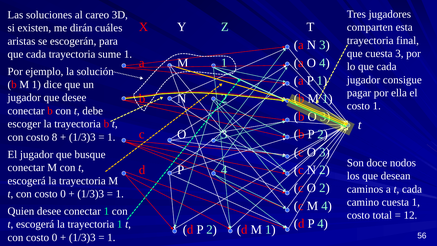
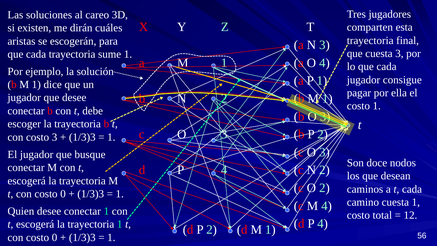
costo 8: 8 -> 3
